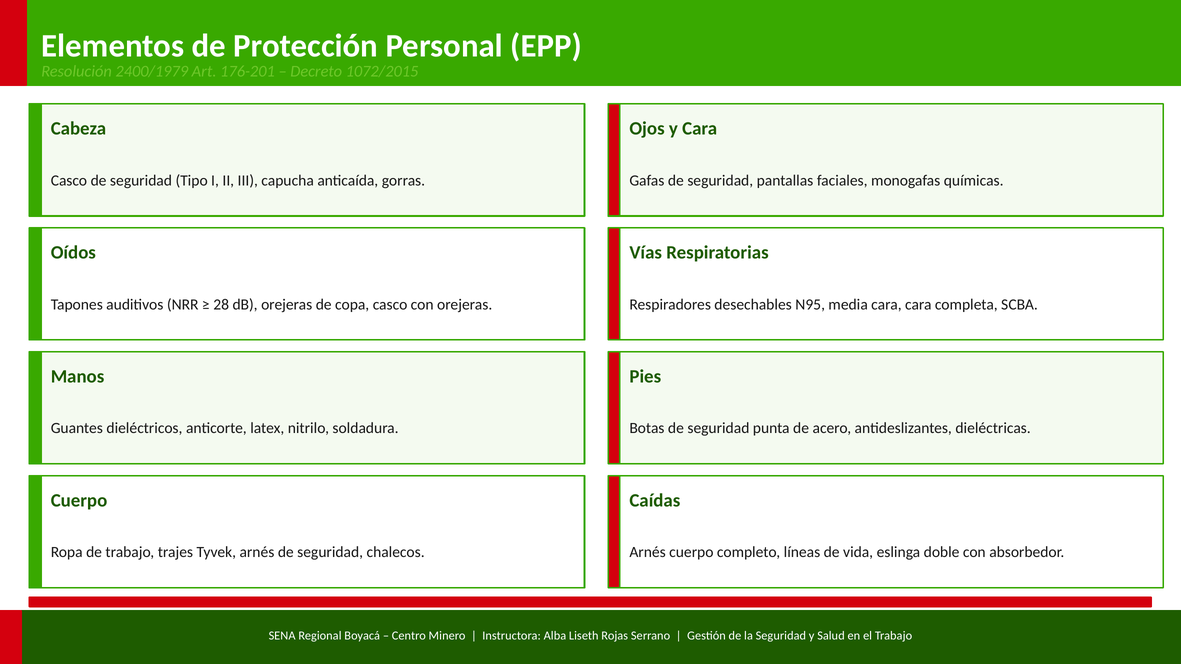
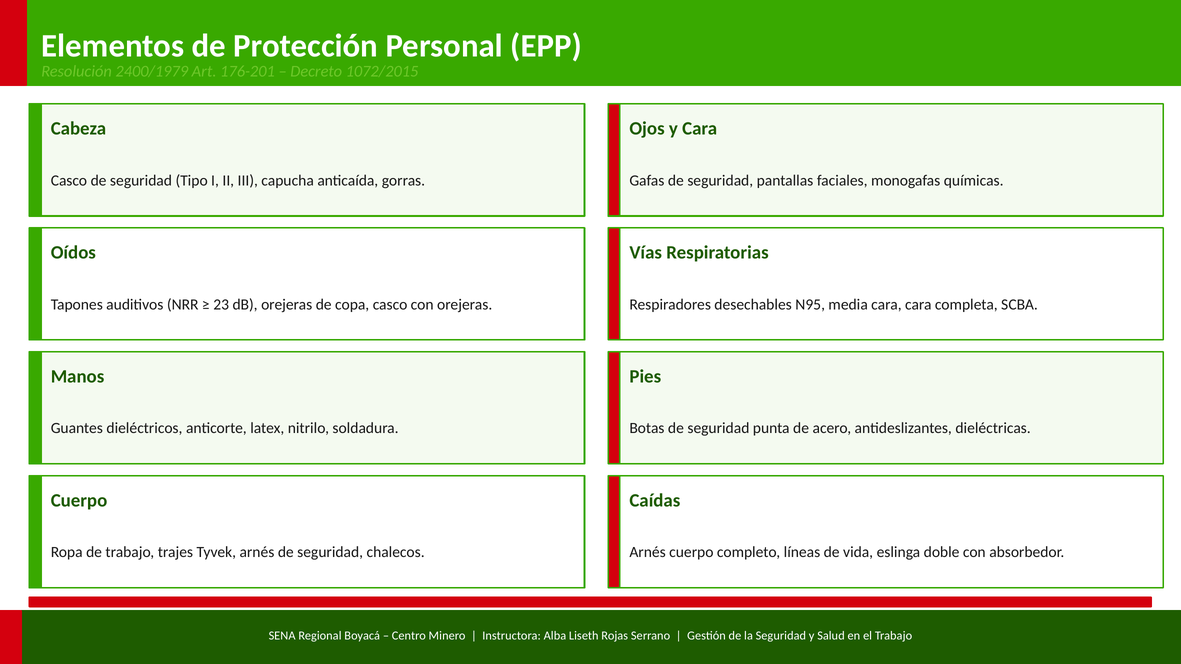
28: 28 -> 23
